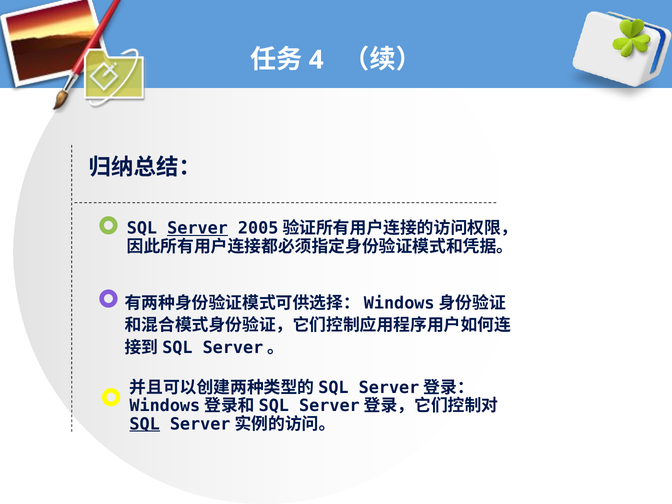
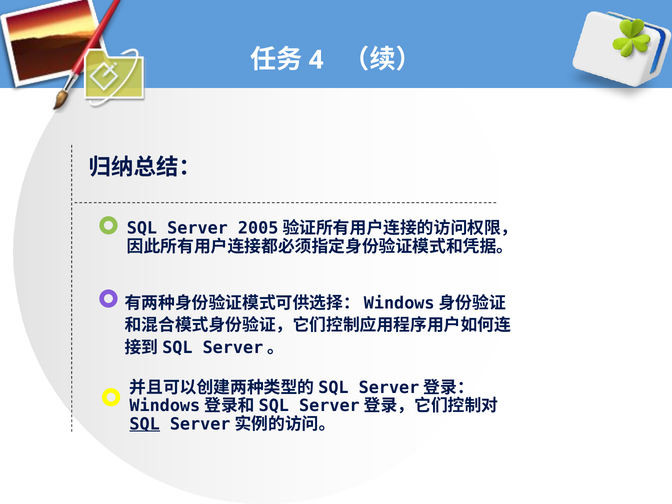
Server underline: present -> none
